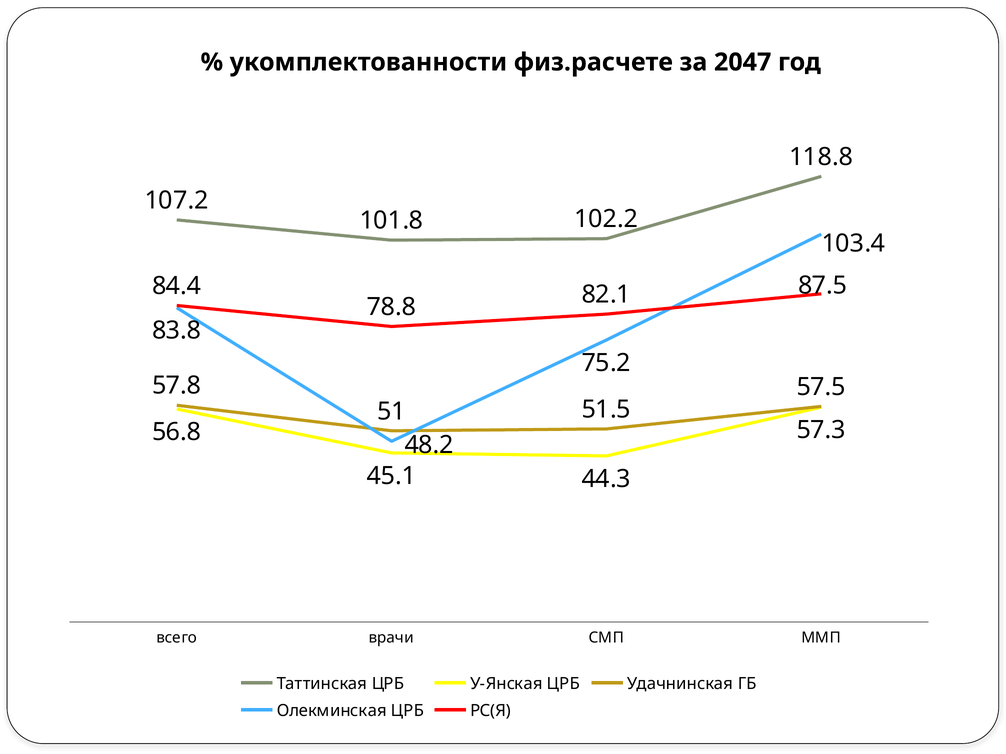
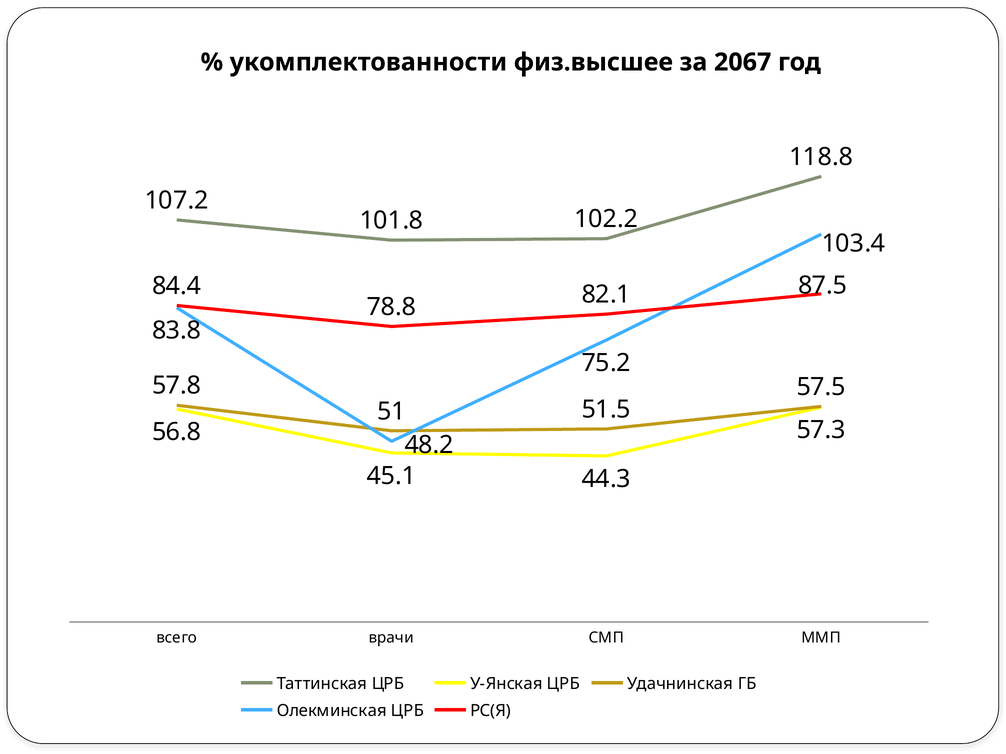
физ.расчете: физ.расчете -> физ.высшее
2047: 2047 -> 2067
